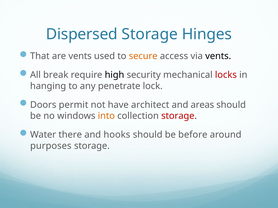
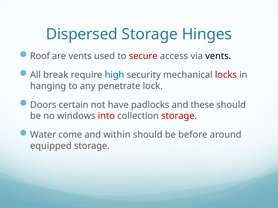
That: That -> Roof
secure colour: orange -> red
high colour: black -> blue
permit: permit -> certain
architect: architect -> padlocks
areas: areas -> these
into colour: orange -> red
there: there -> come
hooks: hooks -> within
purposes: purposes -> equipped
